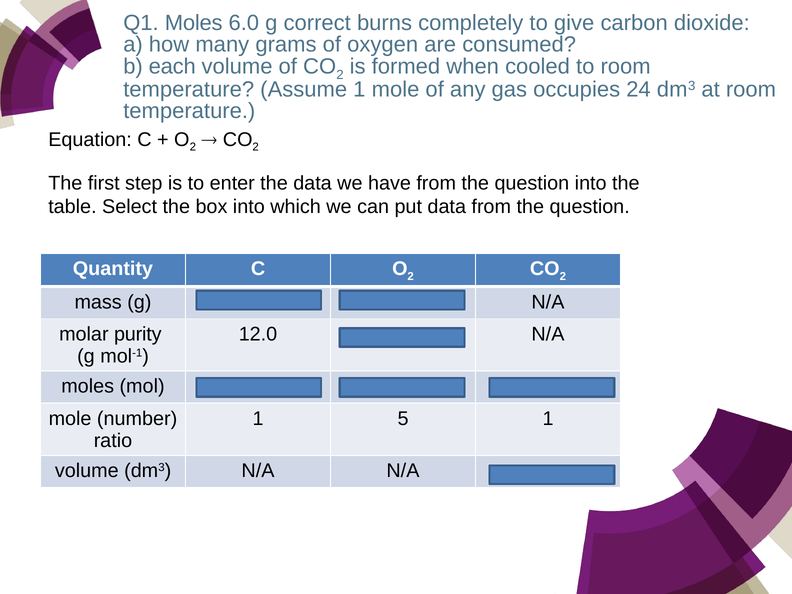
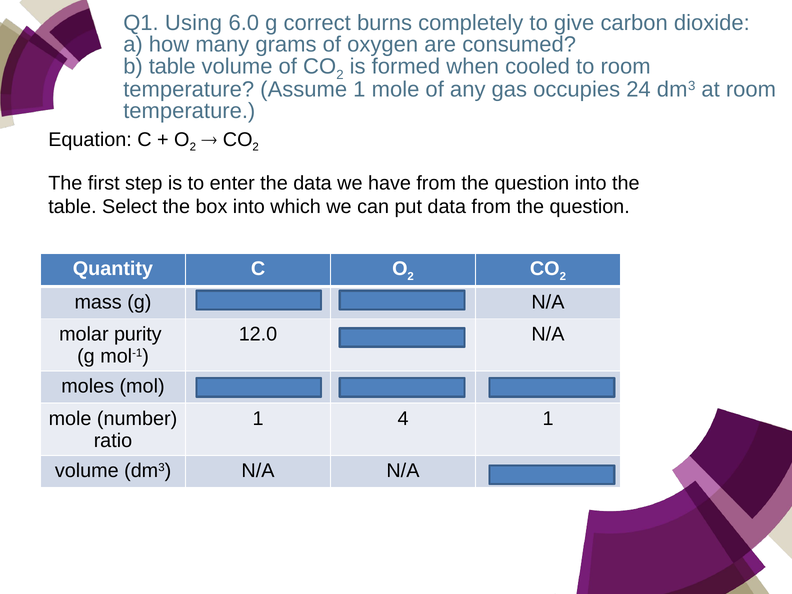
Q1 Moles: Moles -> Using
b each: each -> table
5: 5 -> 4
